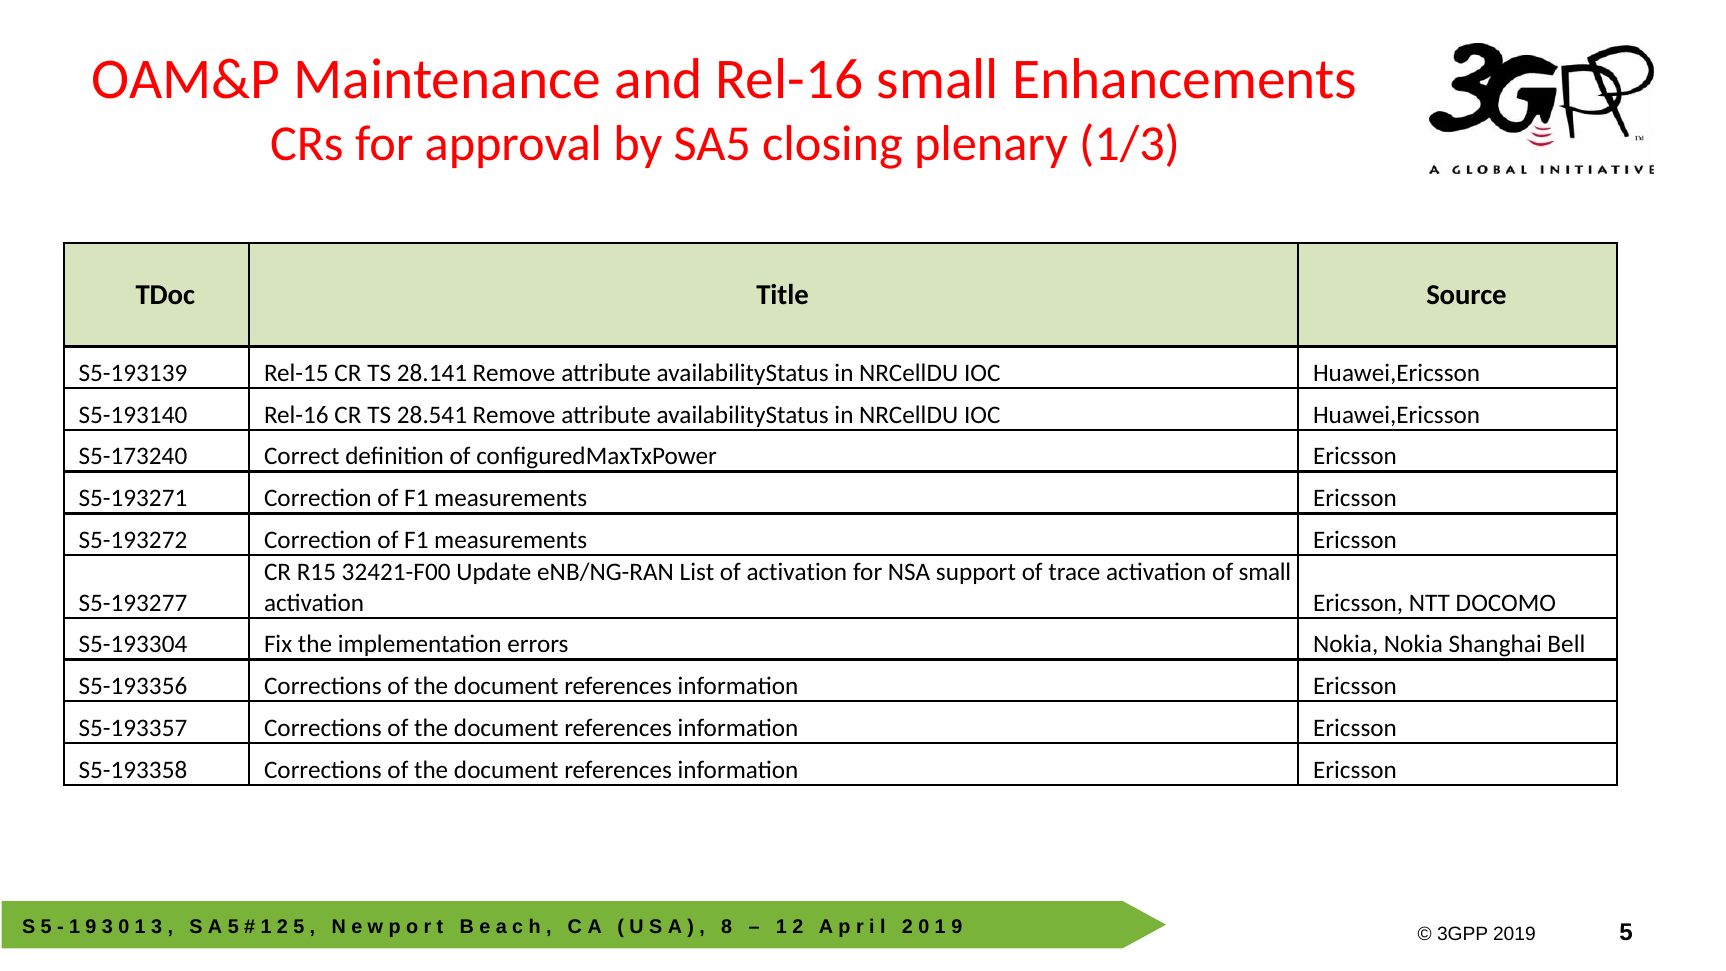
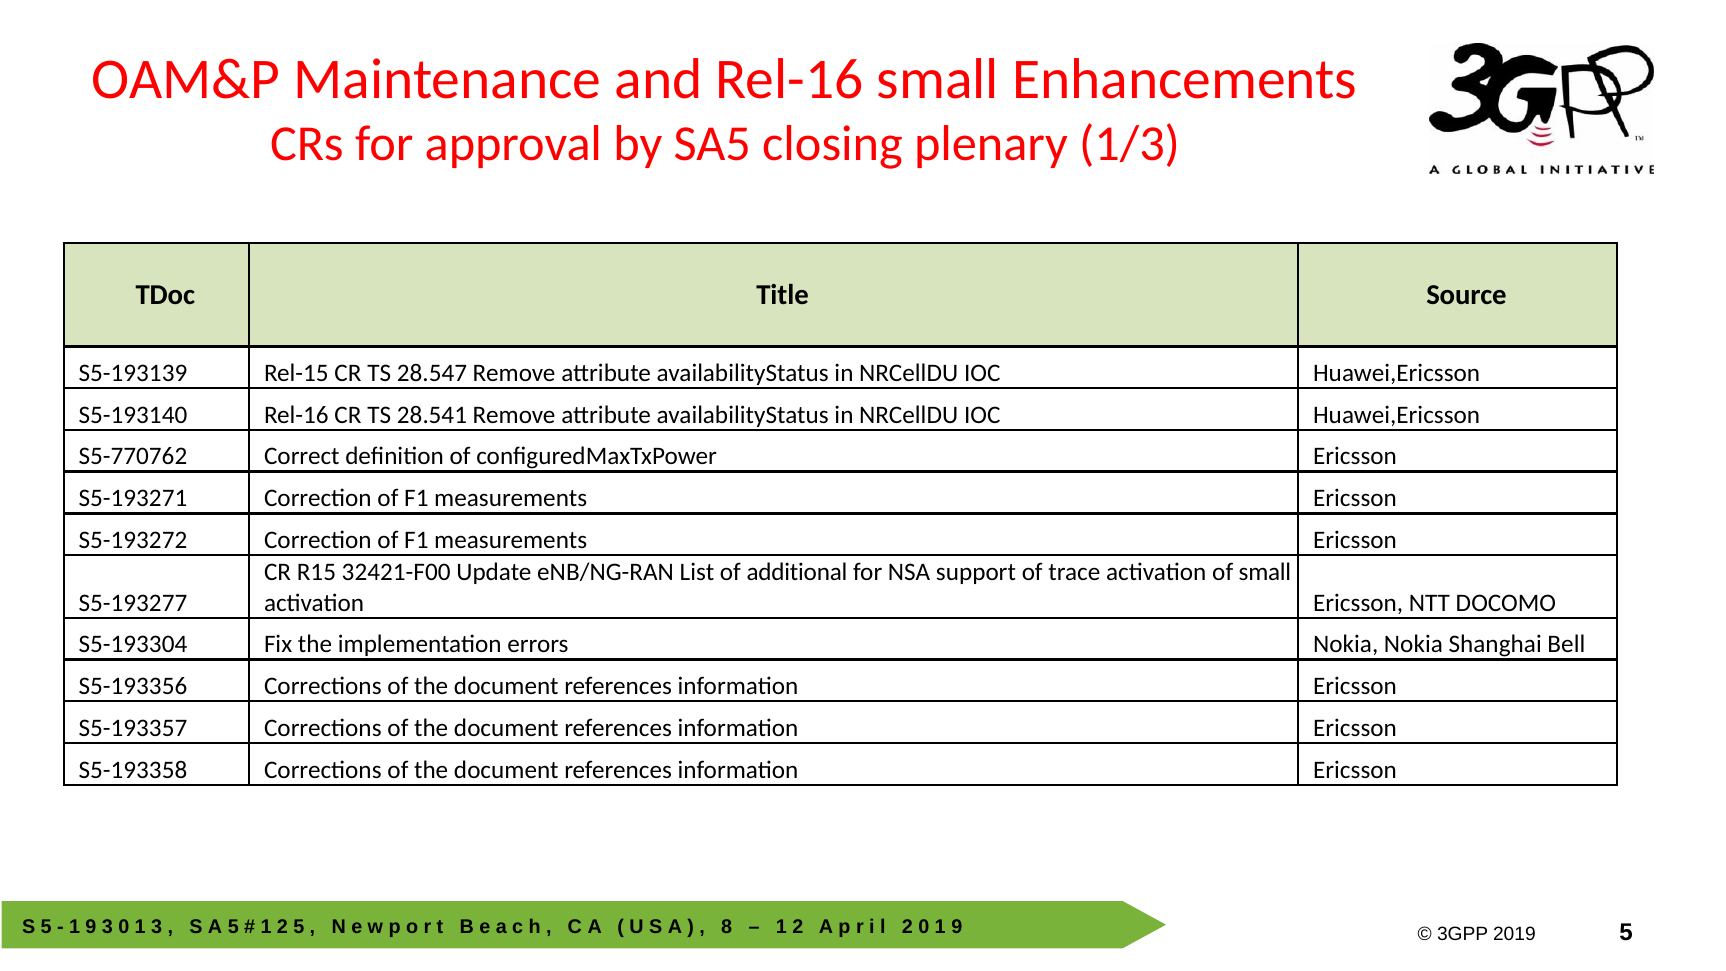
28.141: 28.141 -> 28.547
S5-173240: S5-173240 -> S5-770762
of activation: activation -> additional
